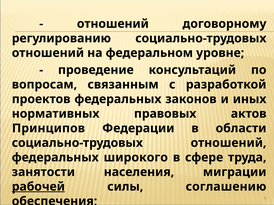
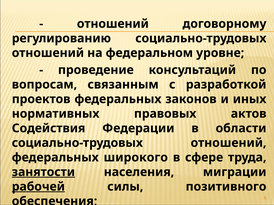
Принципов: Принципов -> Содействия
занятости underline: none -> present
соглашению: соглашению -> позитивного
